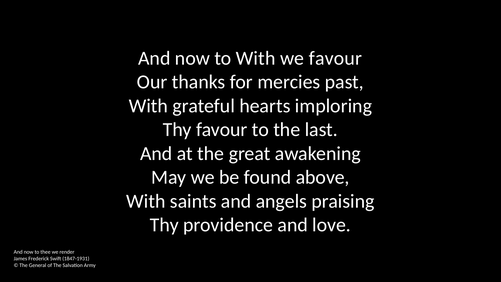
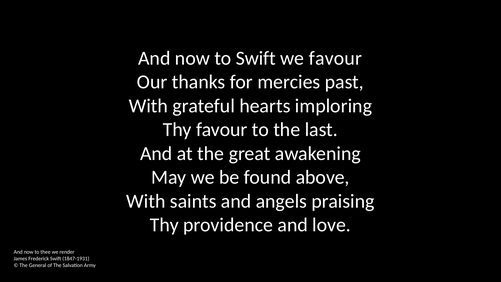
to With: With -> Swift
